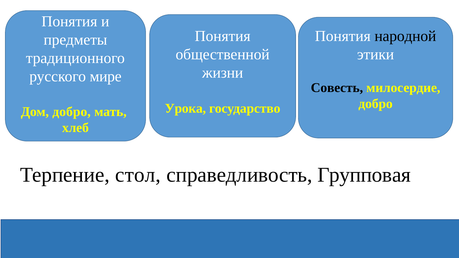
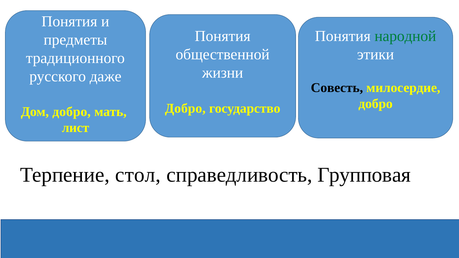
народной colour: black -> green
мире: мире -> даже
Урока at (185, 108): Урока -> Добро
хлеб: хлеб -> лист
